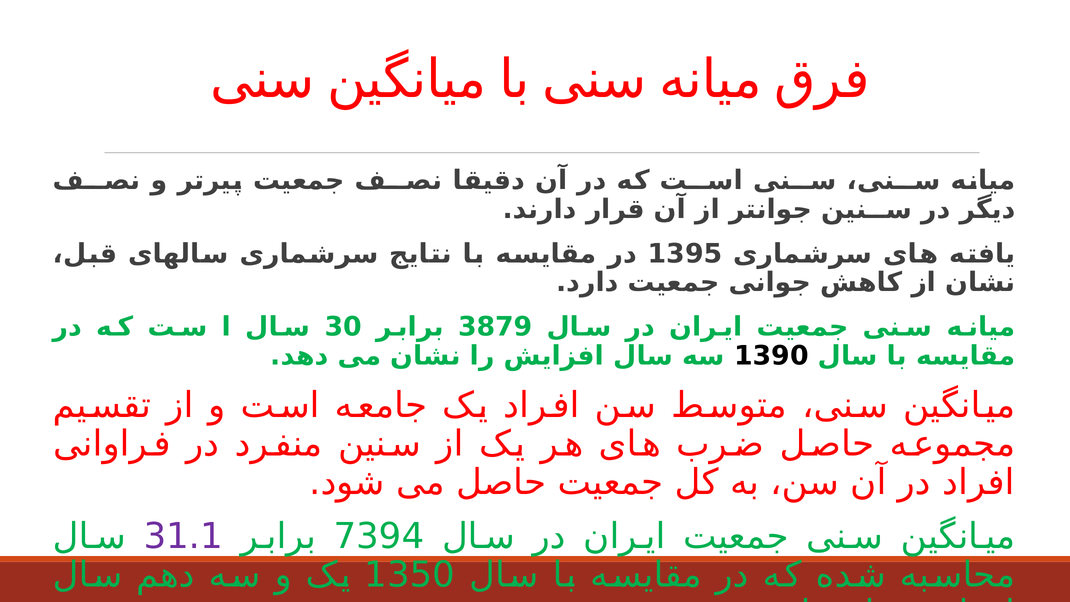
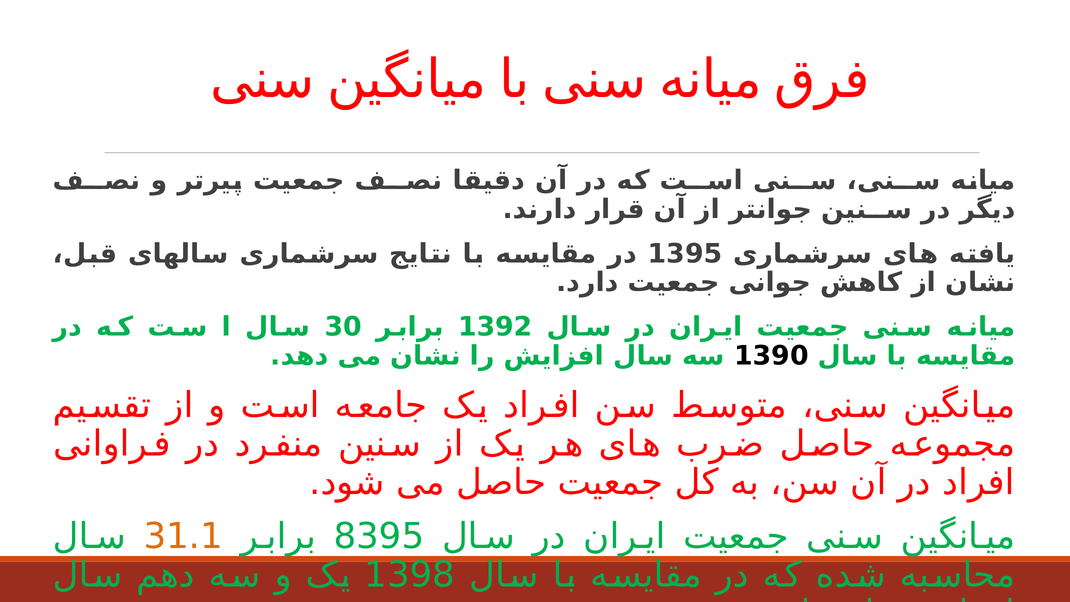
3879: 3879 -> 1392
31.1 colour: purple -> orange
7394: 7394 -> 8395
1350: 1350 -> 1398
